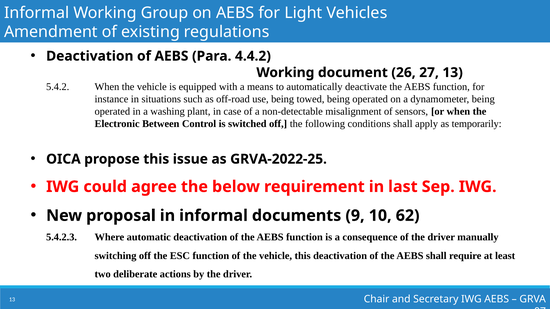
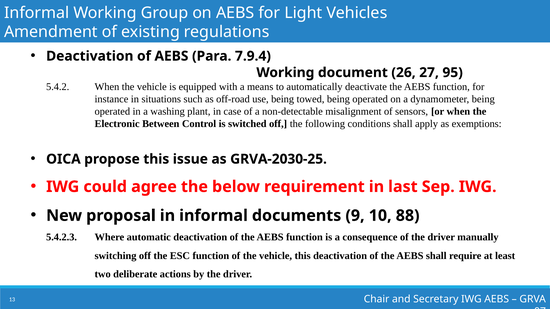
4.4.2: 4.4.2 -> 7.9.4
27 13: 13 -> 95
temporarily: temporarily -> exemptions
GRVA-2022-25: GRVA-2022-25 -> GRVA-2030-25
62: 62 -> 88
